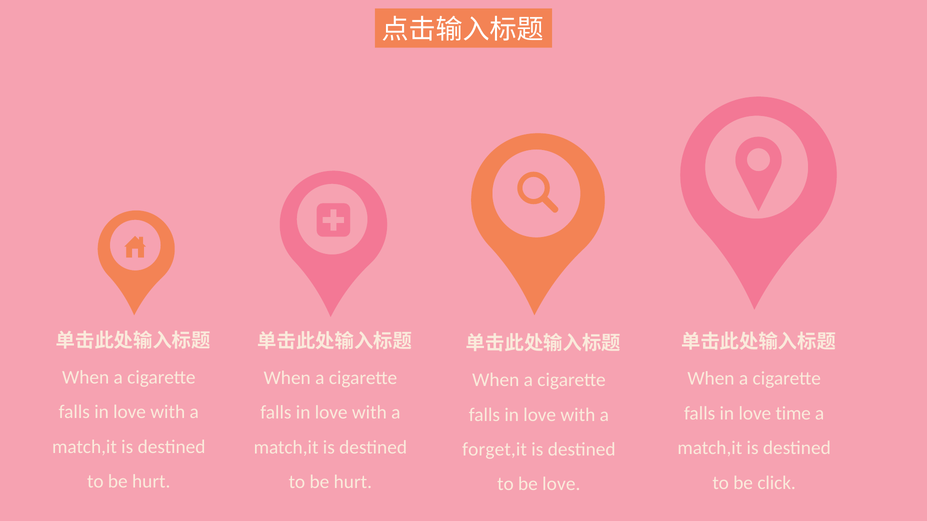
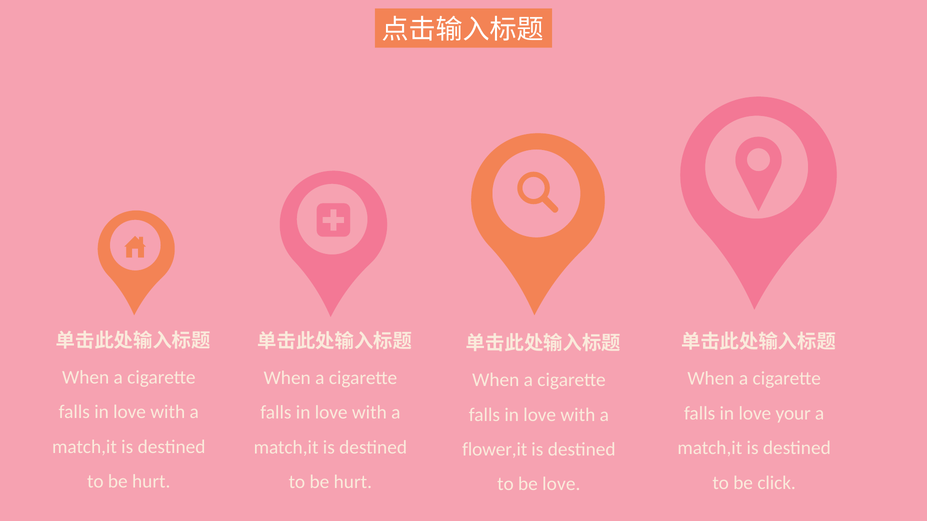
time: time -> your
forget,it: forget,it -> flower,it
